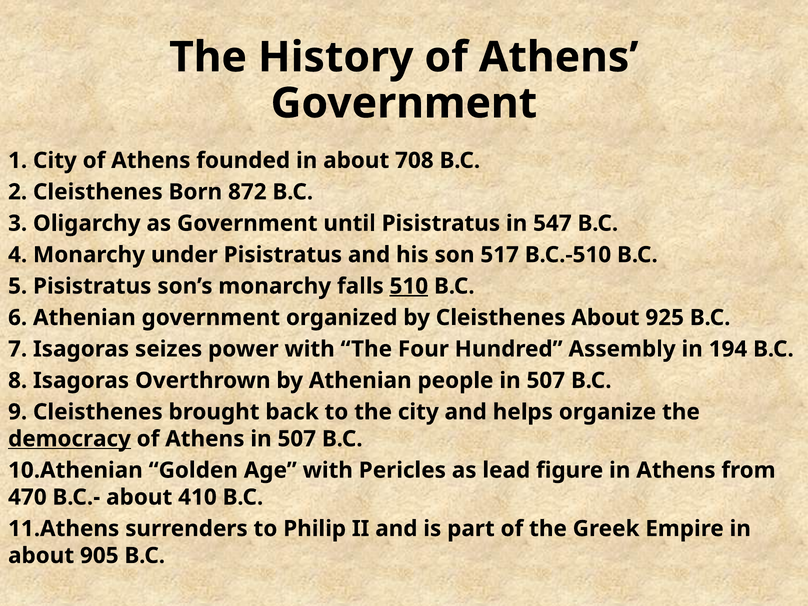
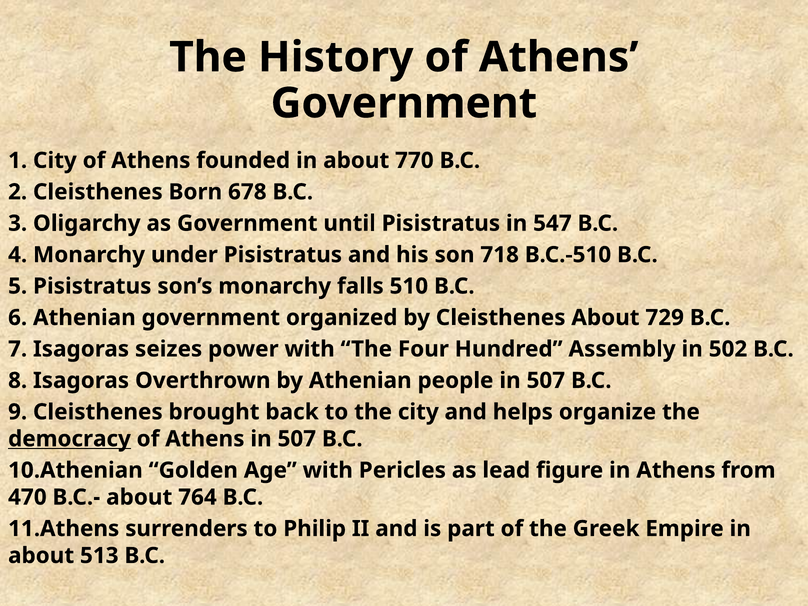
708: 708 -> 770
872: 872 -> 678
517: 517 -> 718
510 underline: present -> none
925: 925 -> 729
194: 194 -> 502
410: 410 -> 764
905: 905 -> 513
